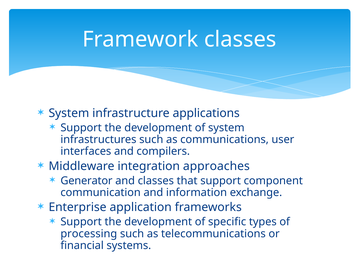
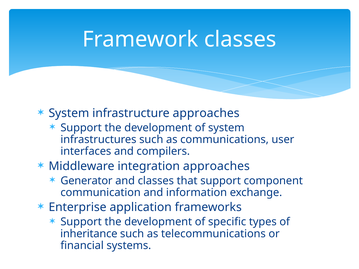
infrastructure applications: applications -> approaches
processing: processing -> inheritance
